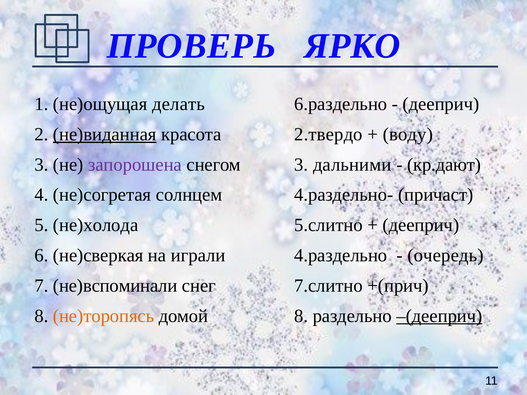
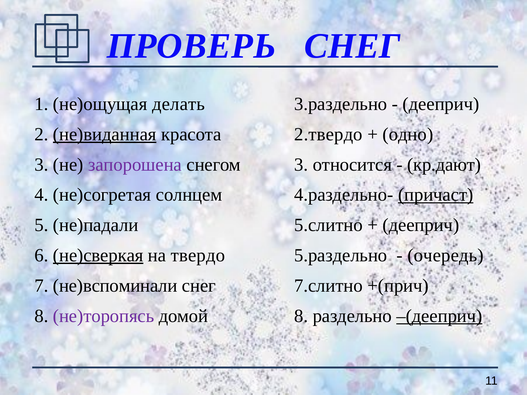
ПРОВЕРЬ ЯРКО: ЯРКО -> СНЕГ
6.раздельно: 6.раздельно -> 3.раздельно
воду: воду -> одно
дальними: дальними -> относится
причаст underline: none -> present
не)холода: не)холода -> не)падали
не)сверкая underline: none -> present
играли: играли -> твердо
4.раздельно: 4.раздельно -> 5.раздельно
не)торопясь colour: orange -> purple
